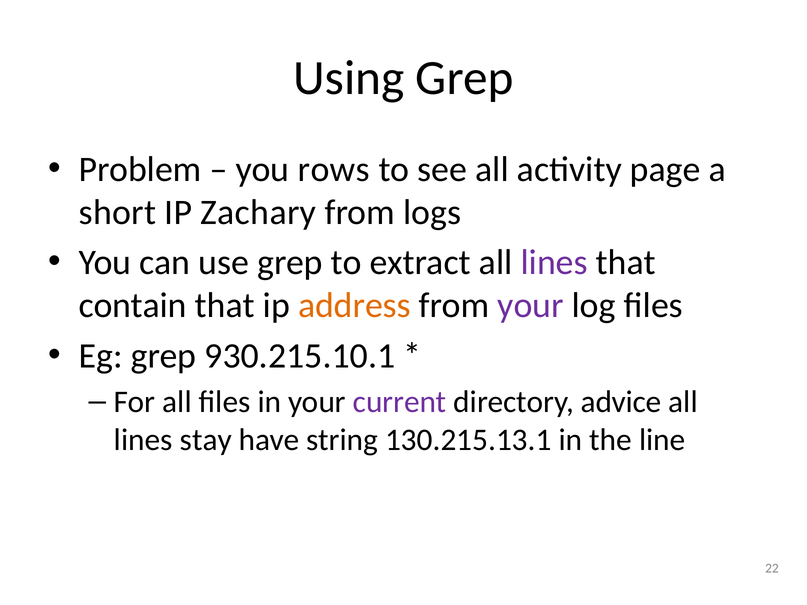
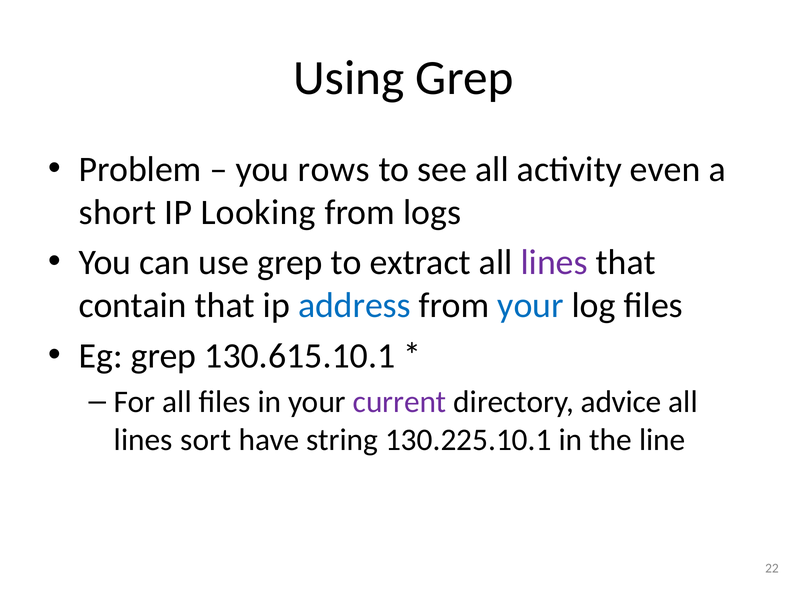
page: page -> even
Zachary: Zachary -> Looking
address colour: orange -> blue
your at (531, 306) colour: purple -> blue
930.215.10.1: 930.215.10.1 -> 130.615.10.1
stay: stay -> sort
130.215.13.1: 130.215.13.1 -> 130.225.10.1
